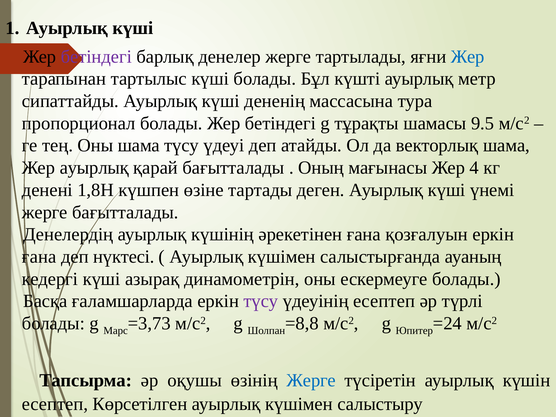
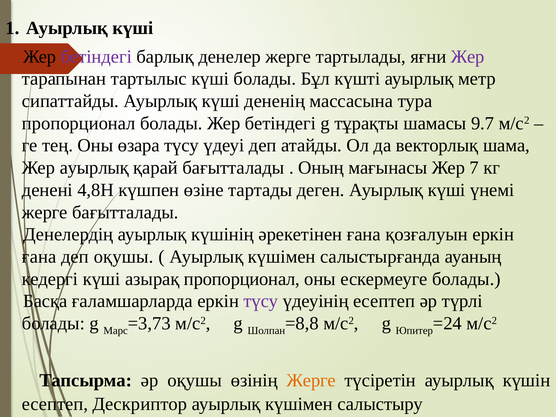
Жер at (468, 57) colour: blue -> purple
9.5: 9.5 -> 9.7
Оны шама: шама -> өзара
4: 4 -> 7
1,8Н: 1,8Н -> 4,8Н
деп нүктесі: нүктесі -> оқушы
азырақ динамометрін: динамометрін -> пропорционал
Жерге at (311, 380) colour: blue -> orange
Көрсетілген: Көрсетілген -> Дескриптор
